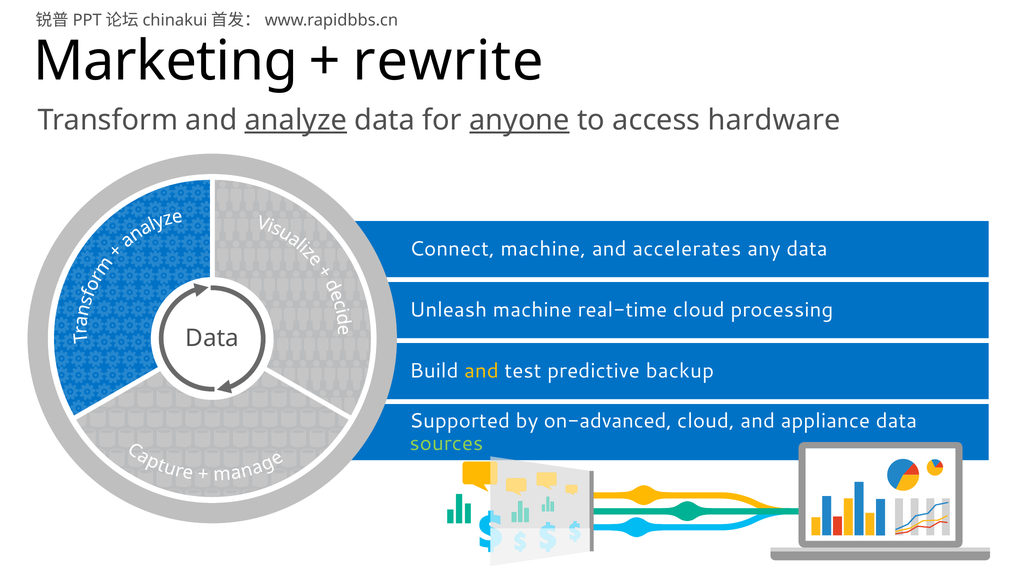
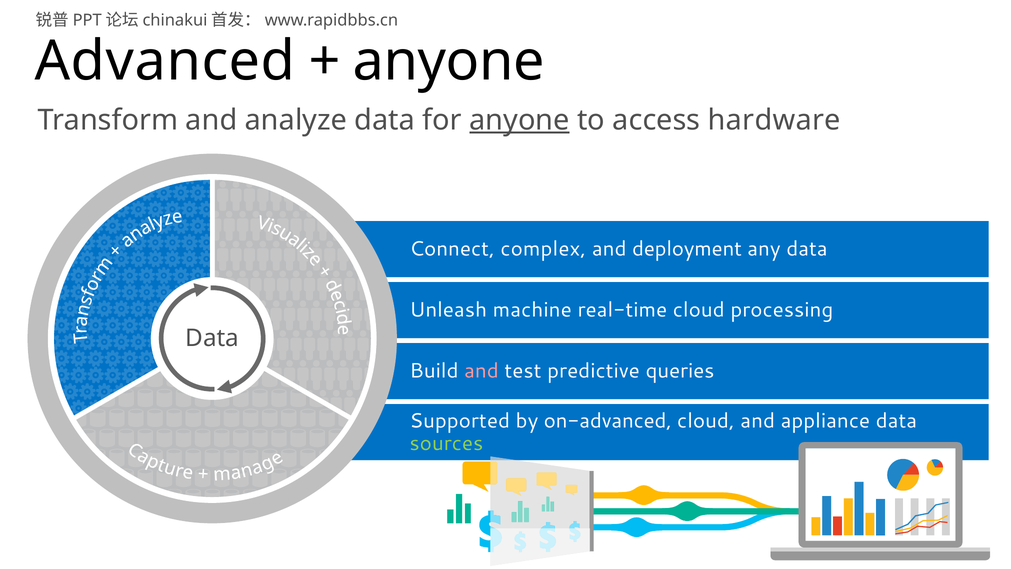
Marketing: Marketing -> Advanced
rewrite at (448, 61): rewrite -> anyone
analyze underline: present -> none
Connect machine: machine -> complex
accelerates: accelerates -> deployment
and at (482, 371) colour: yellow -> pink
backup: backup -> queries
